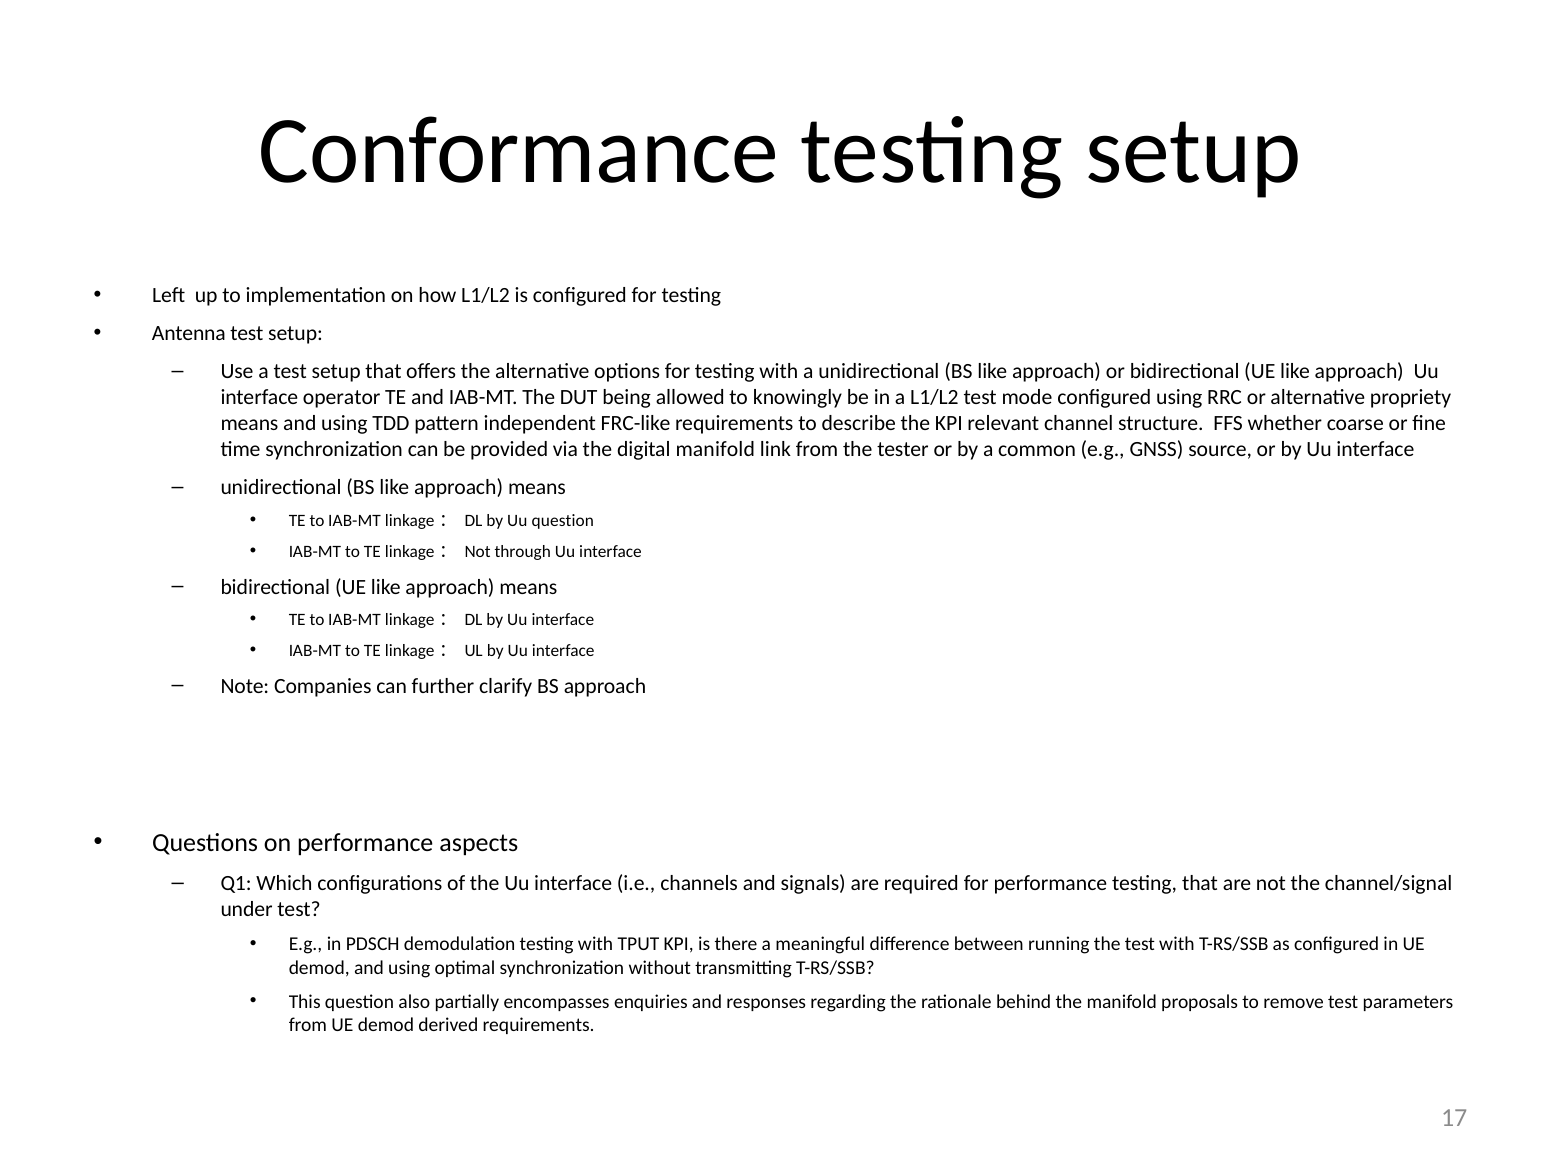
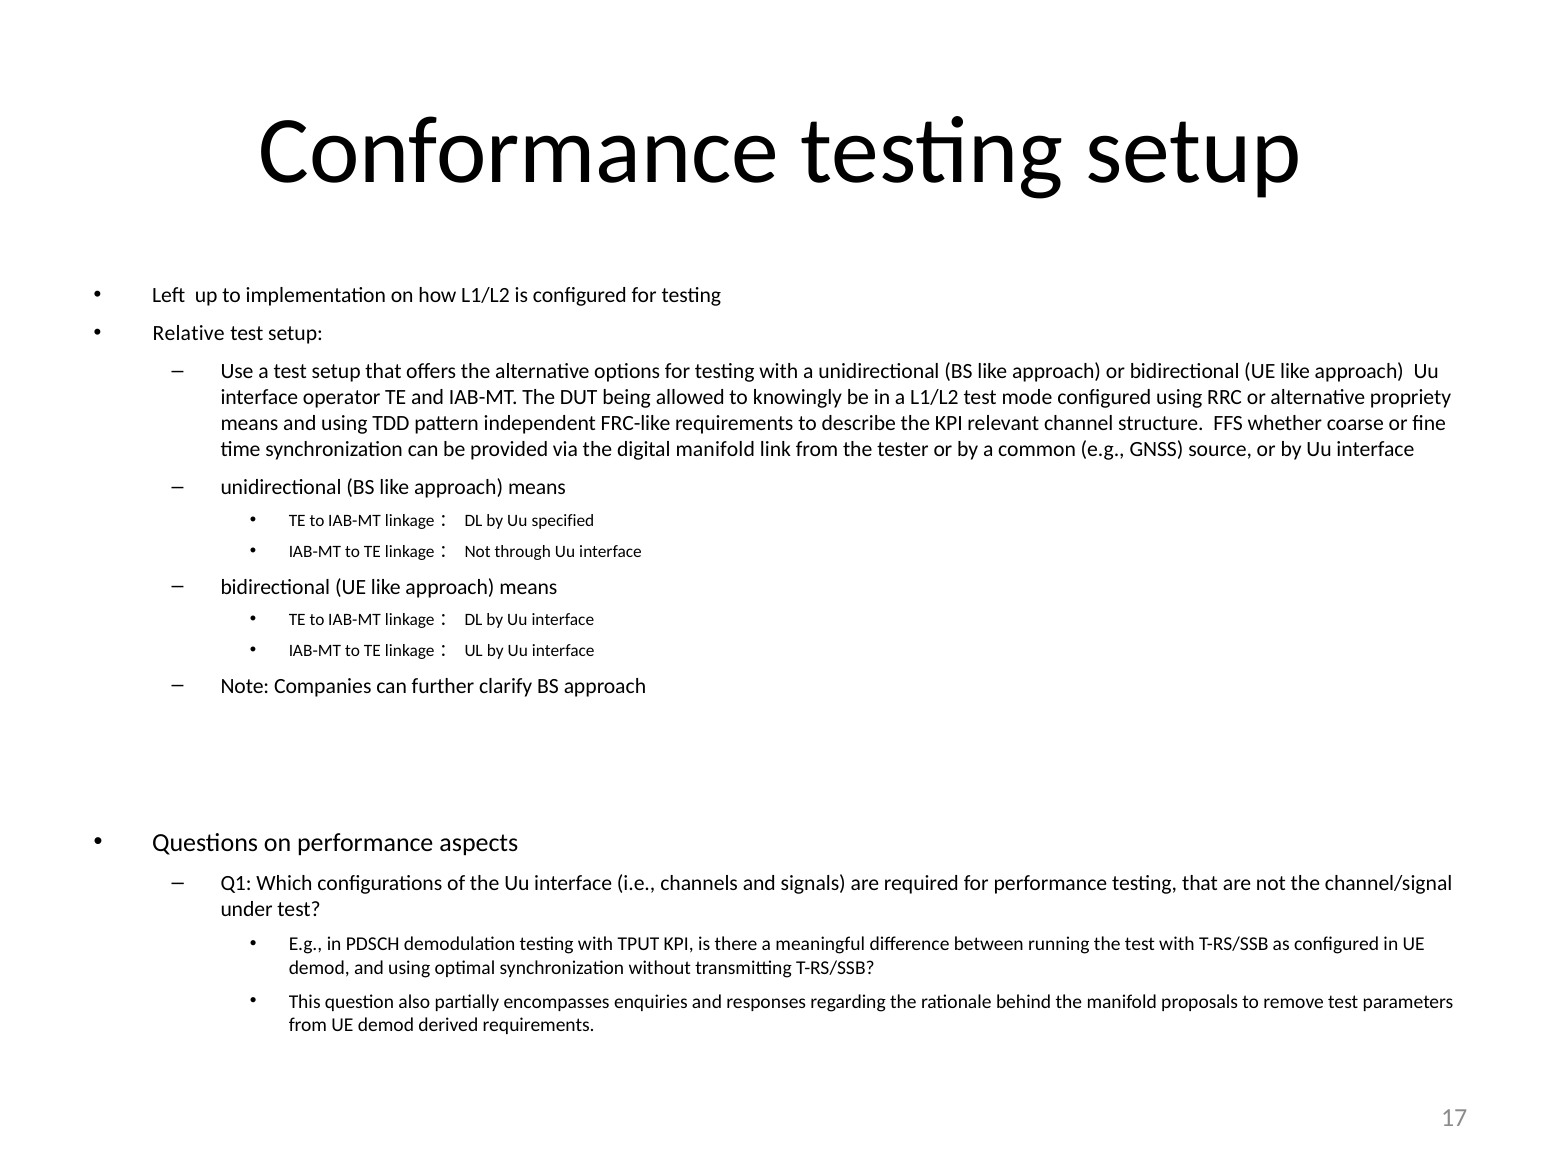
Antenna: Antenna -> Relative
Uu question: question -> specified
